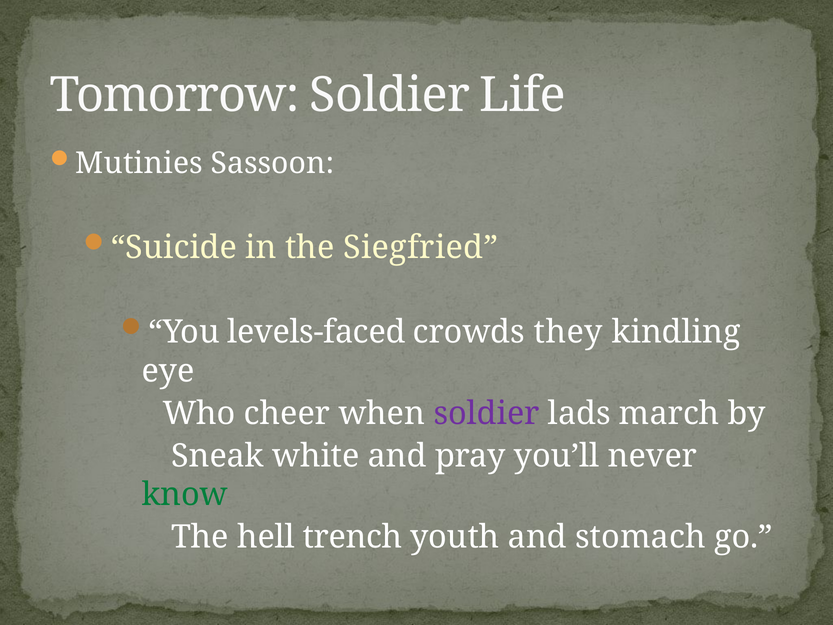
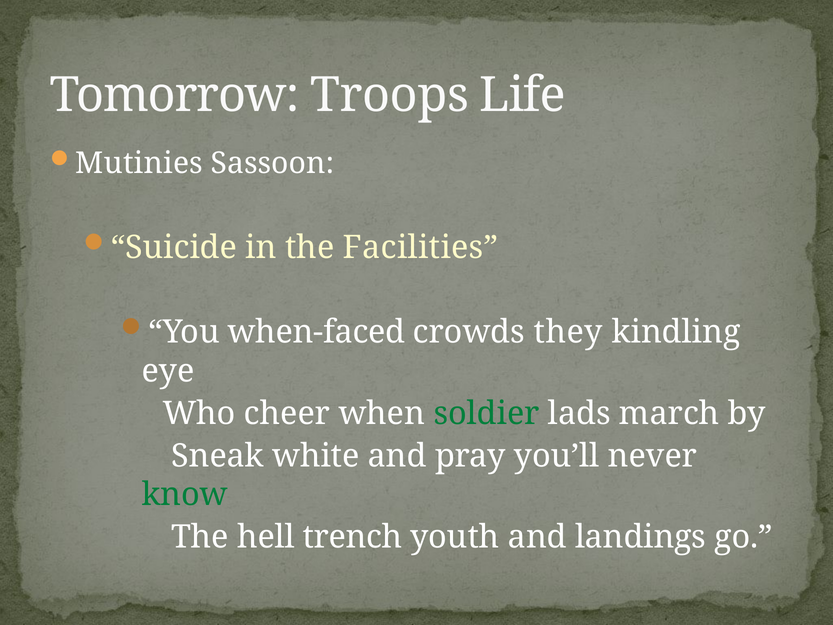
Tomorrow Soldier: Soldier -> Troops
Siegfried: Siegfried -> Facilities
levels-faced: levels-faced -> when-faced
soldier at (487, 413) colour: purple -> green
stomach: stomach -> landings
